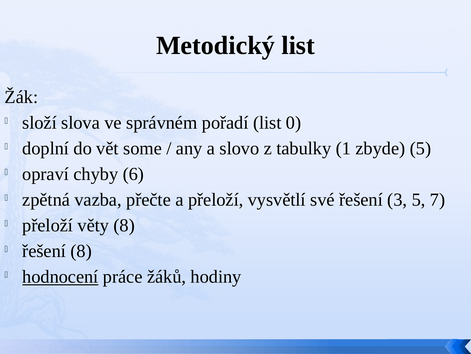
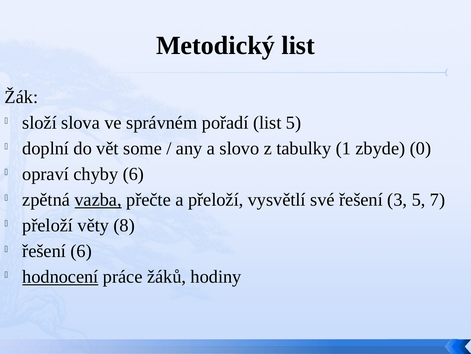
list 0: 0 -> 5
zbyde 5: 5 -> 0
vazba underline: none -> present
řešení 8: 8 -> 6
